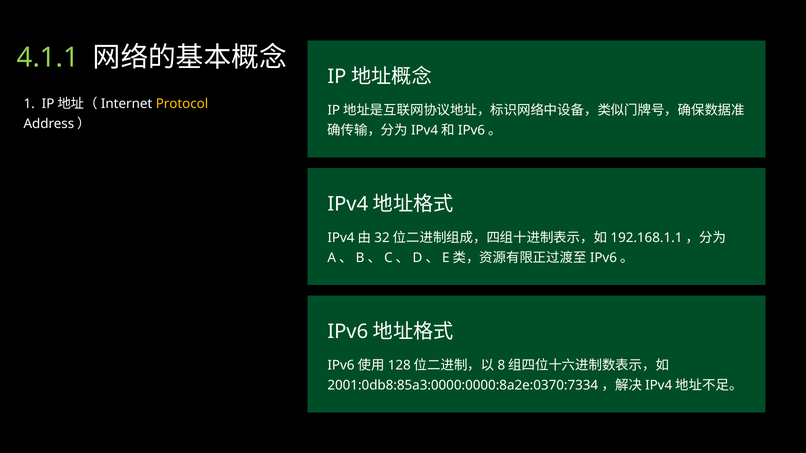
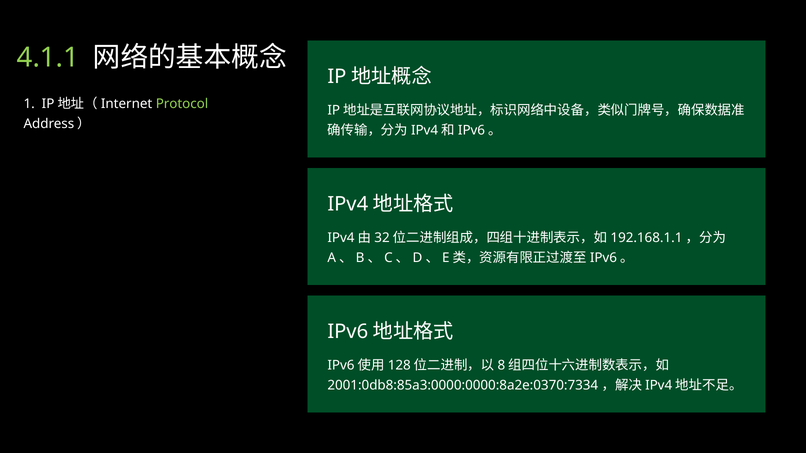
Protocol colour: yellow -> light green
